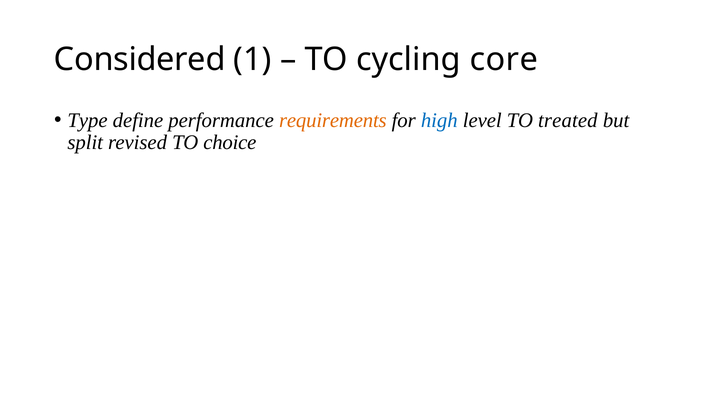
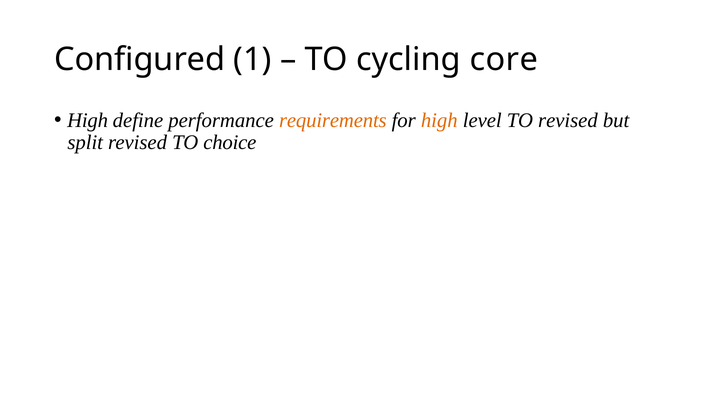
Considered: Considered -> Configured
Type at (88, 120): Type -> High
high at (439, 120) colour: blue -> orange
TO treated: treated -> revised
